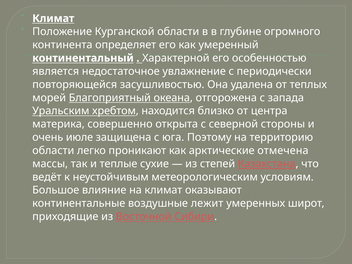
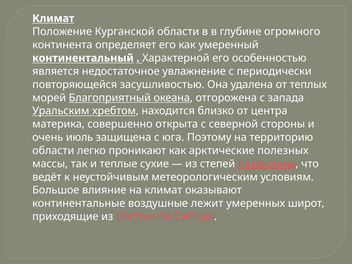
июле: июле -> июль
отмечена: отмечена -> полезных
